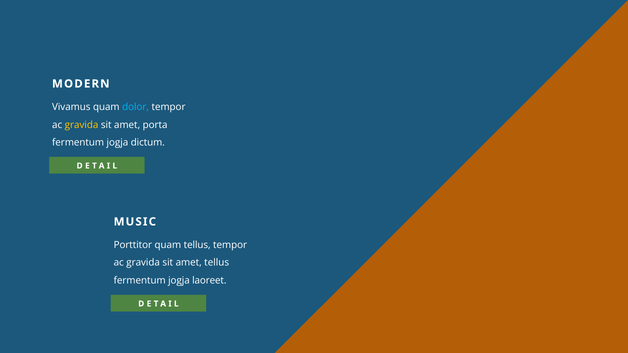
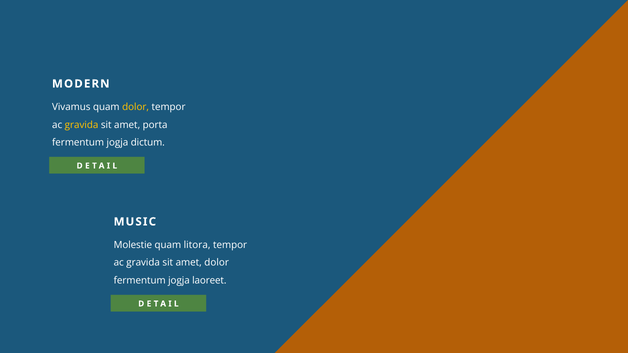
dolor at (136, 107) colour: light blue -> yellow
Porttitor: Porttitor -> Molestie
quam tellus: tellus -> litora
amet tellus: tellus -> dolor
